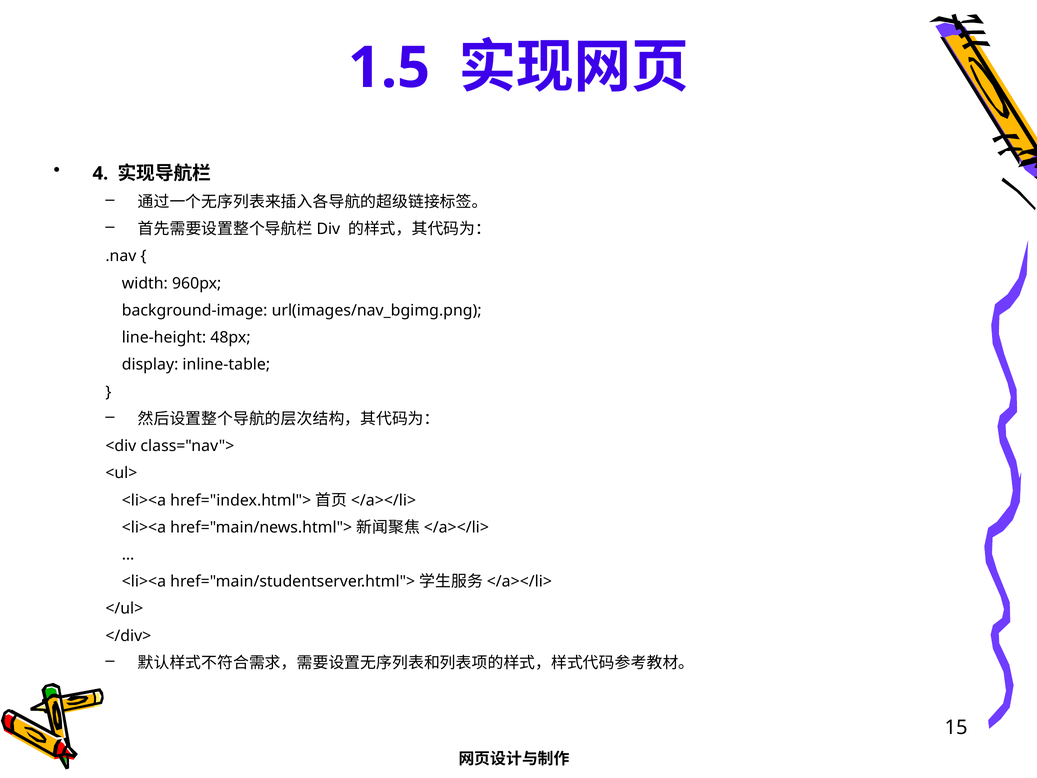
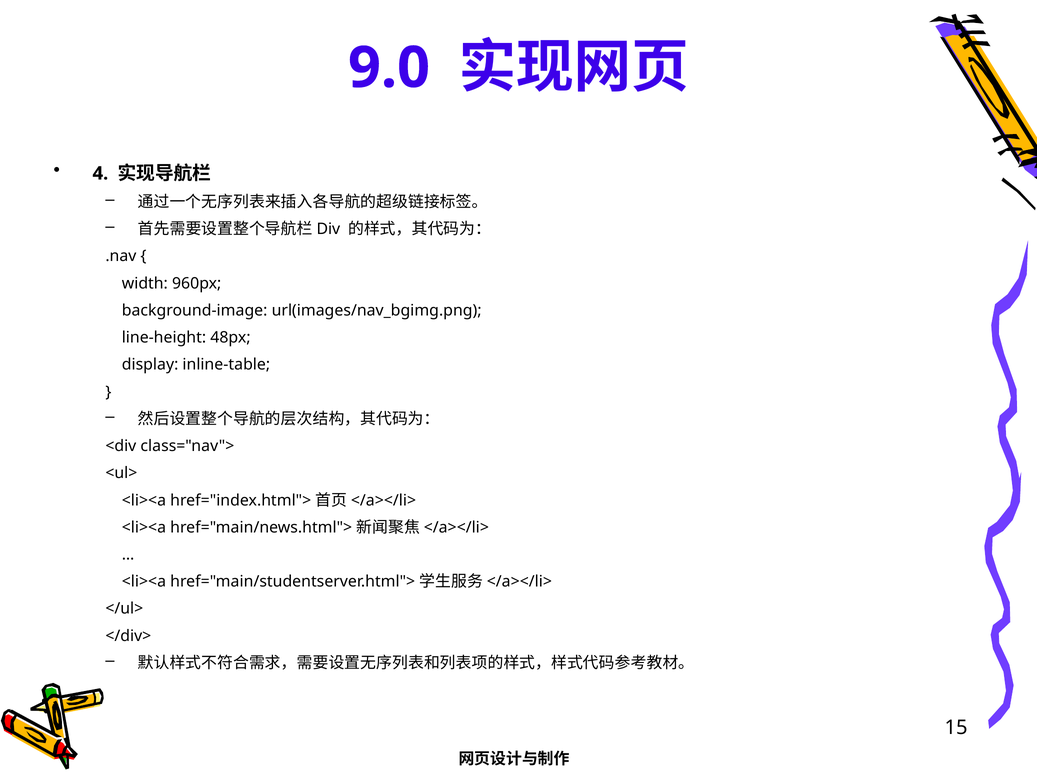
1.5: 1.5 -> 9.0
